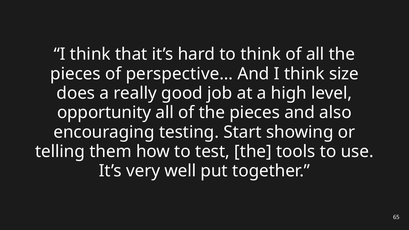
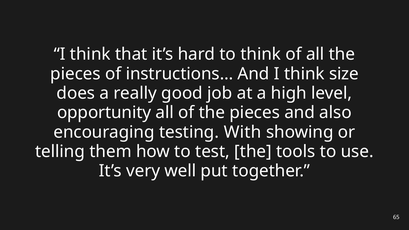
perspective…: perspective… -> instructions…
Start: Start -> With
